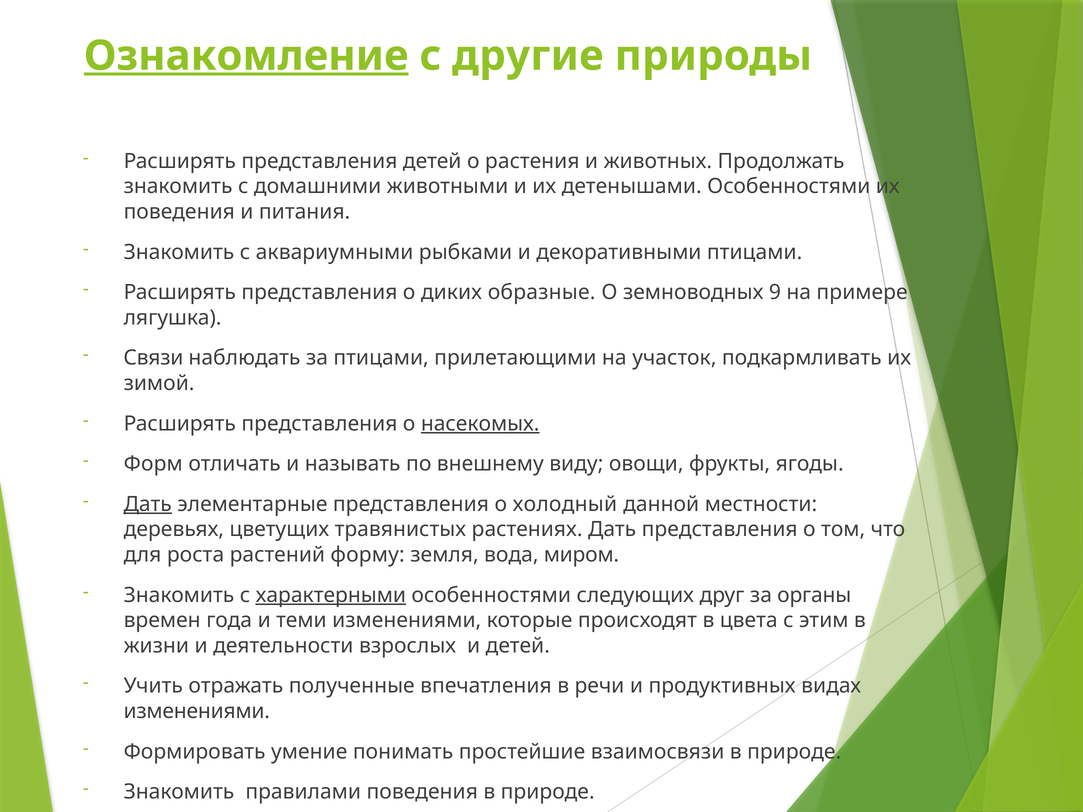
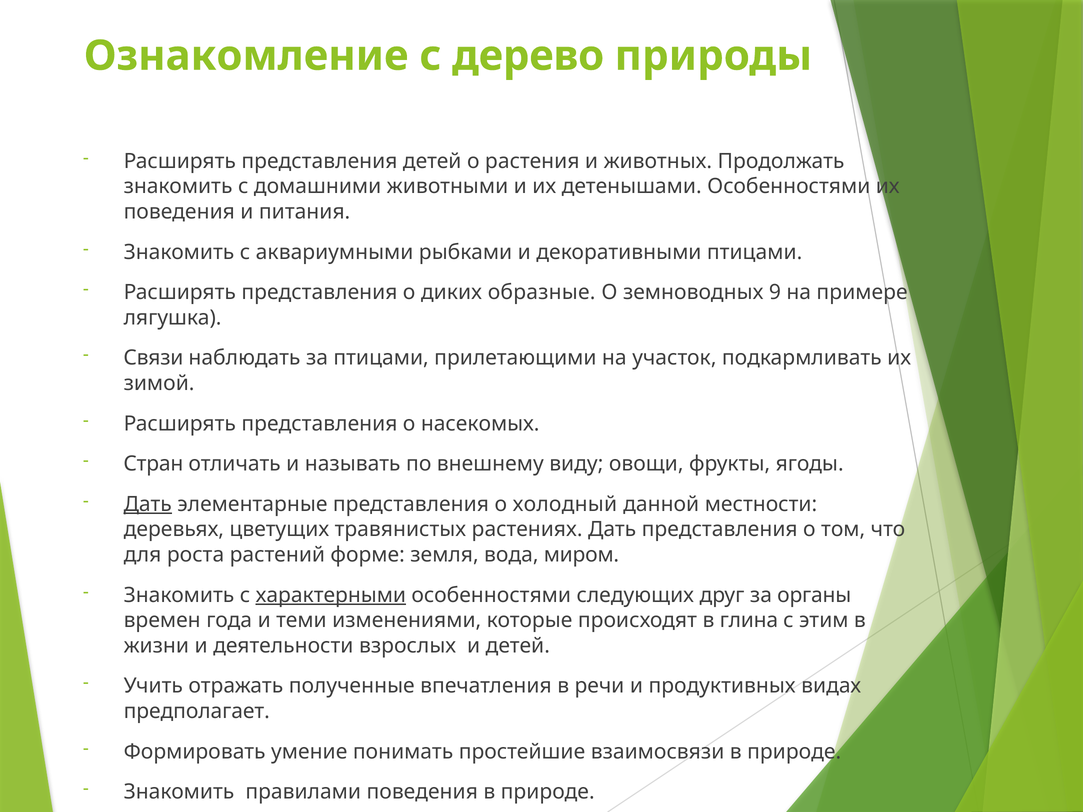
Ознакомление underline: present -> none
другие: другие -> дерево
насекомых underline: present -> none
Форм: Форм -> Стран
форму: форму -> форме
цвета: цвета -> глина
изменениями at (197, 711): изменениями -> предполагает
